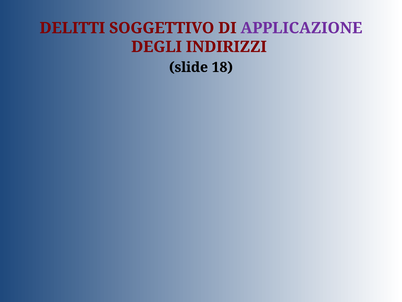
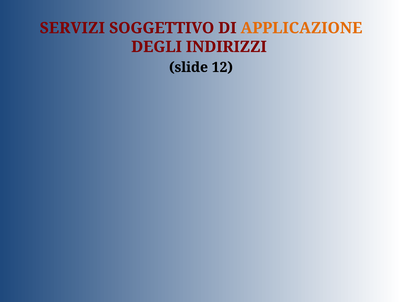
DELITTI: DELITTI -> SERVIZI
APPLICAZIONE colour: purple -> orange
18: 18 -> 12
